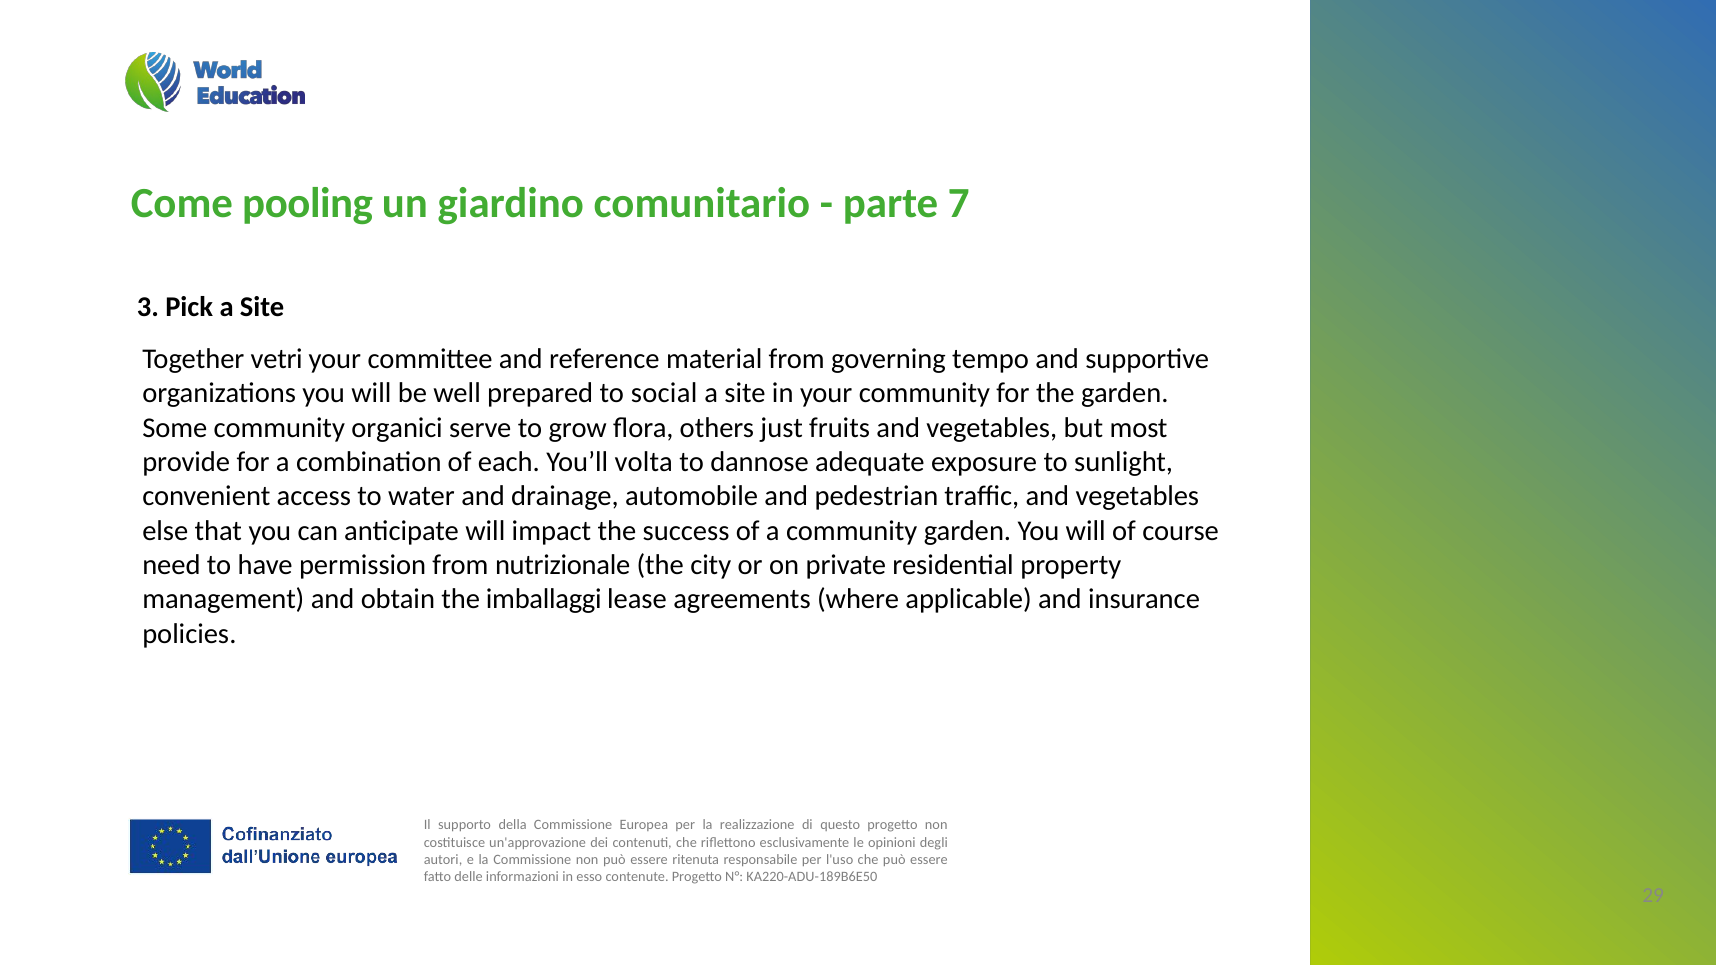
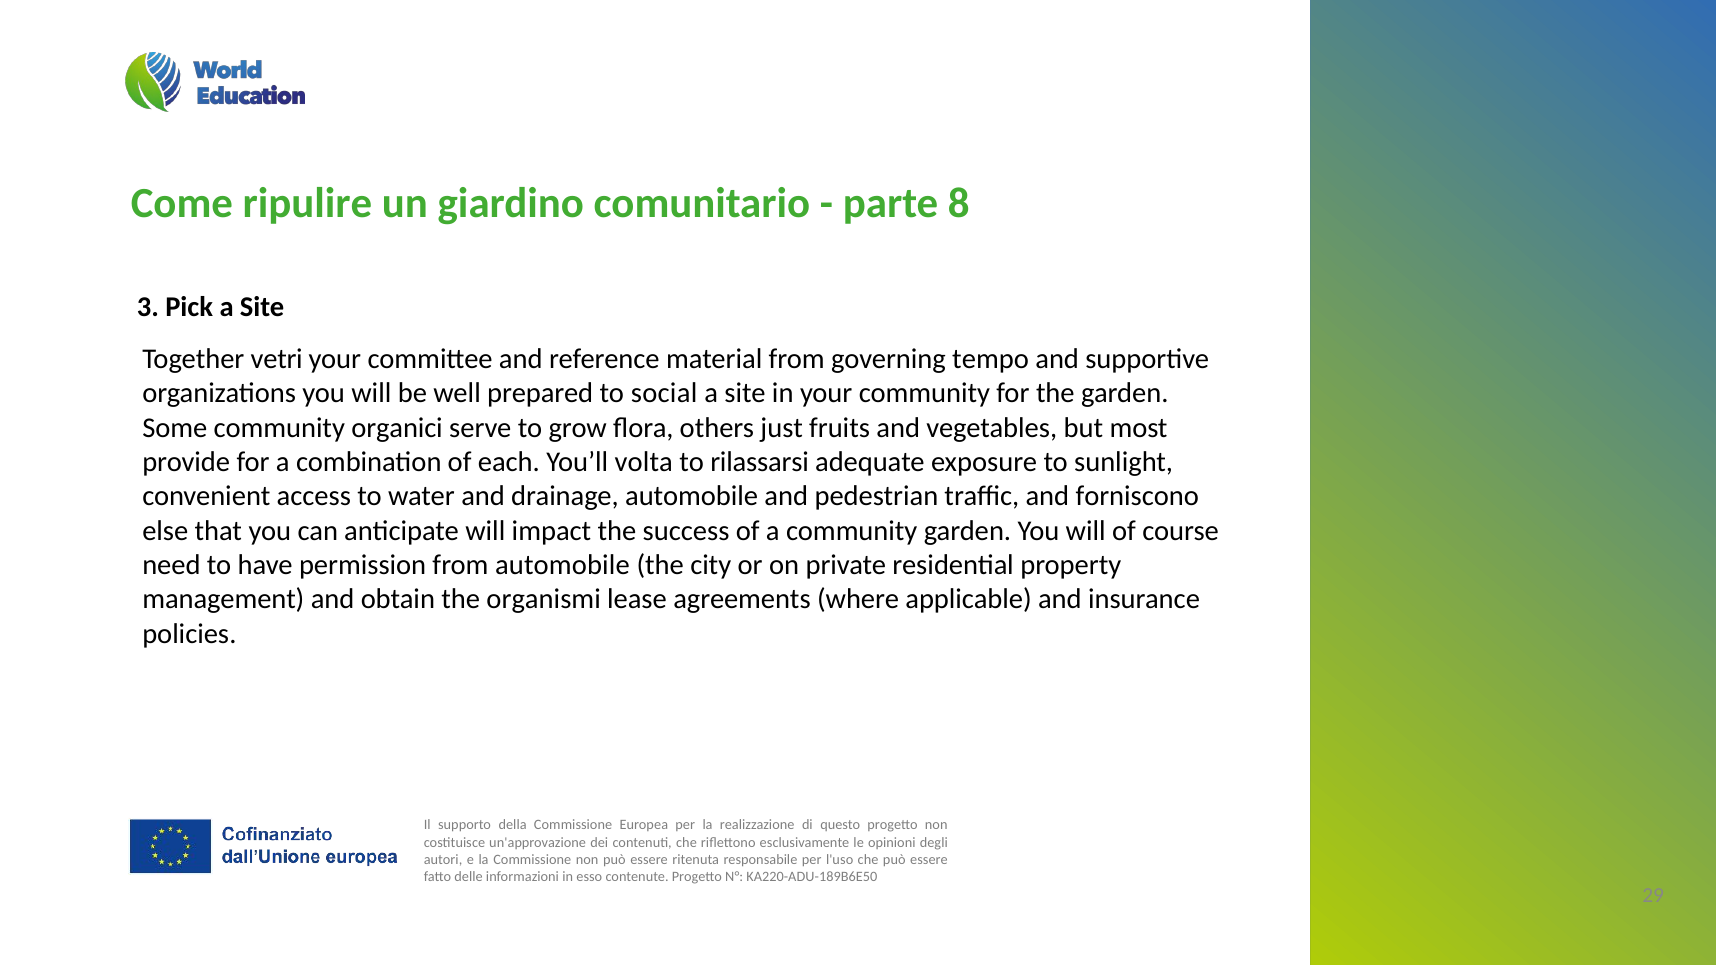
pooling: pooling -> ripulire
7: 7 -> 8
dannose: dannose -> rilassarsi
traffic and vegetables: vegetables -> forniscono
from nutrizionale: nutrizionale -> automobile
imballaggi: imballaggi -> organismi
